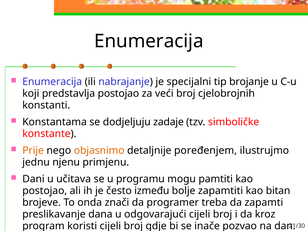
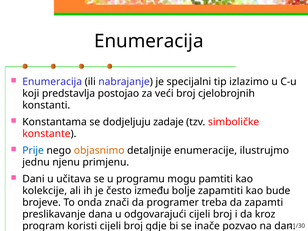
brojanje: brojanje -> izlazimo
Prije colour: orange -> blue
poređenjem: poređenjem -> enumeracije
postojao at (45, 191): postojao -> kolekcije
bitan: bitan -> bude
